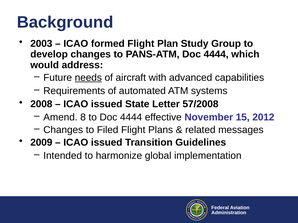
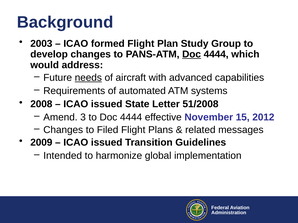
Doc at (192, 54) underline: none -> present
57/2008: 57/2008 -> 51/2008
8: 8 -> 3
